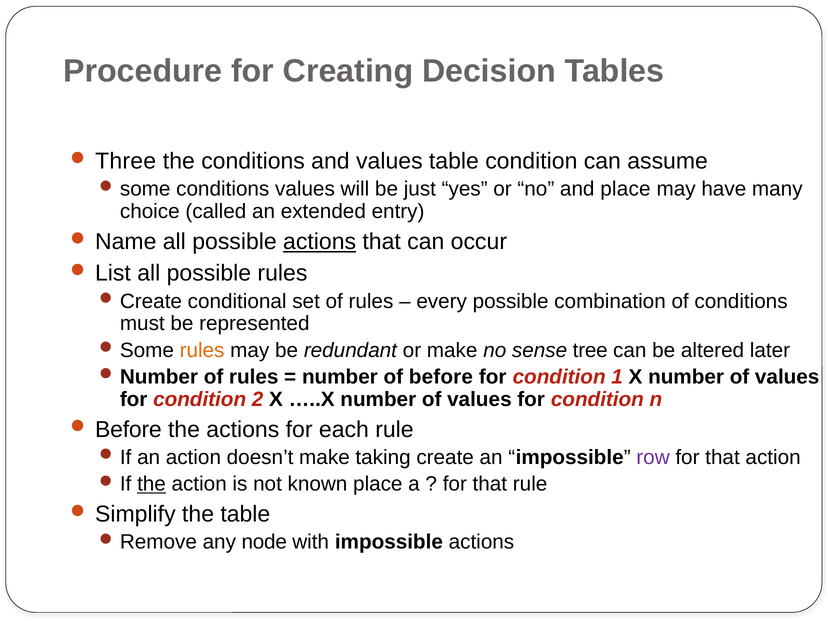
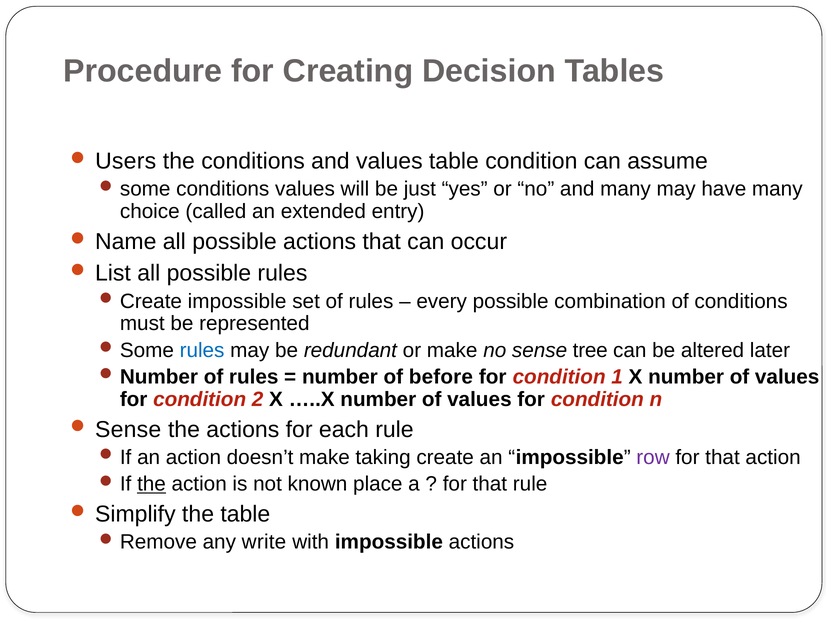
Three: Three -> Users
and place: place -> many
actions at (320, 242) underline: present -> none
conditional at (237, 301): conditional -> impossible
rules at (202, 350) colour: orange -> blue
Before at (128, 429): Before -> Sense
node: node -> write
